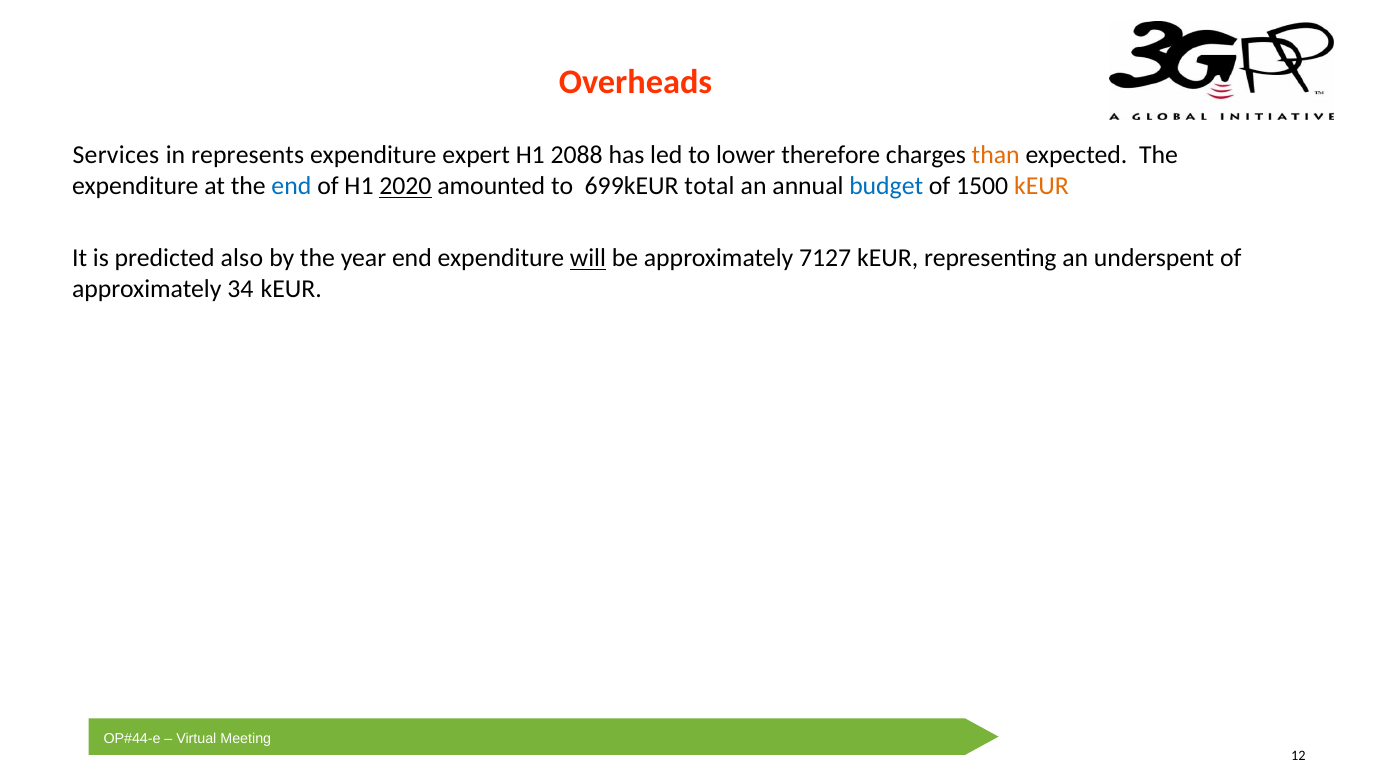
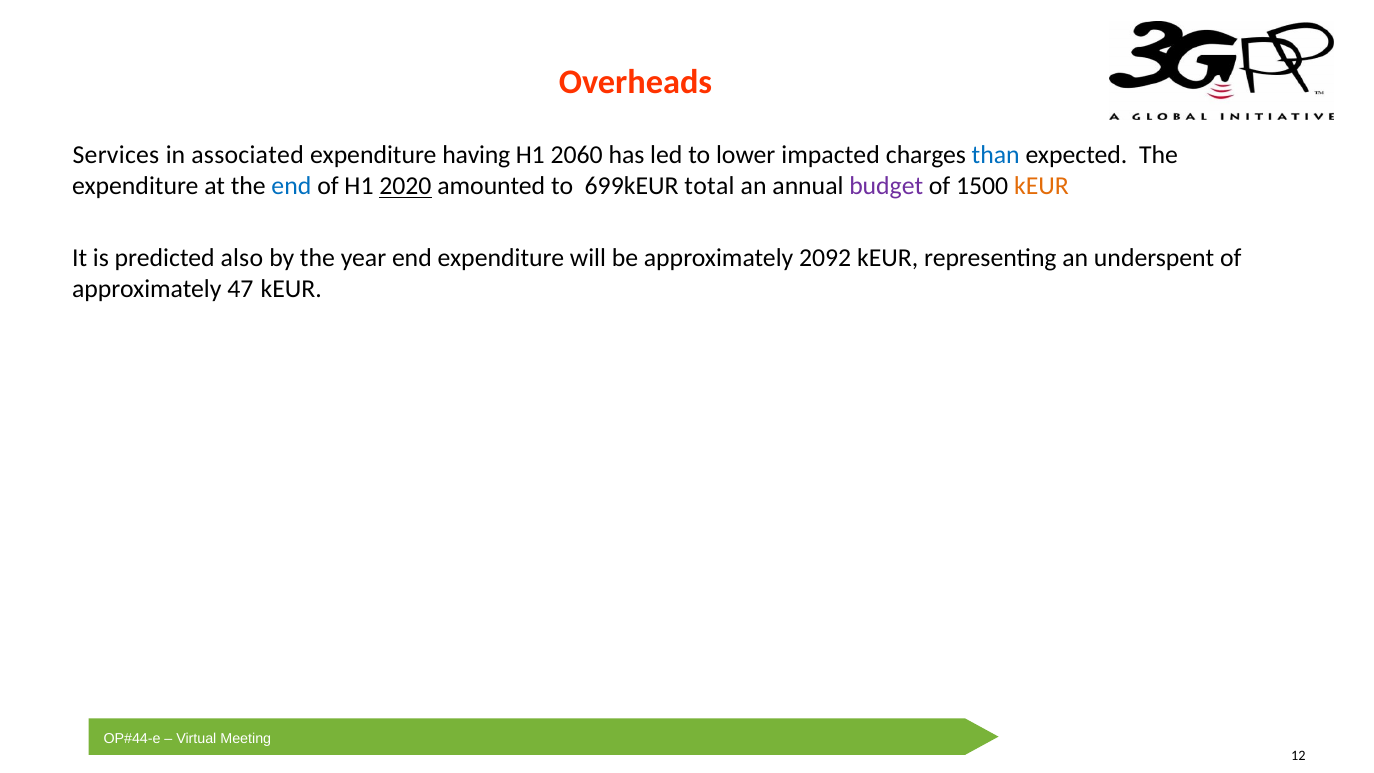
represents: represents -> associated
expert: expert -> having
2088: 2088 -> 2060
therefore: therefore -> impacted
than colour: orange -> blue
budget colour: blue -> purple
will underline: present -> none
7127: 7127 -> 2092
34: 34 -> 47
